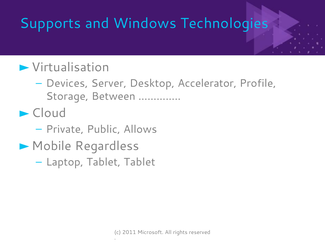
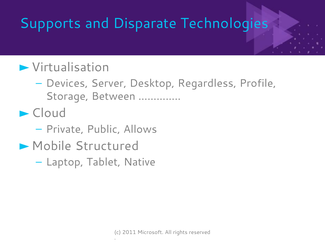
Windows: Windows -> Disparate
Accelerator: Accelerator -> Regardless
Regardless: Regardless -> Structured
Tablet Tablet: Tablet -> Native
